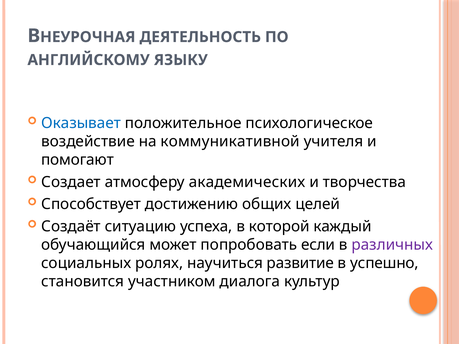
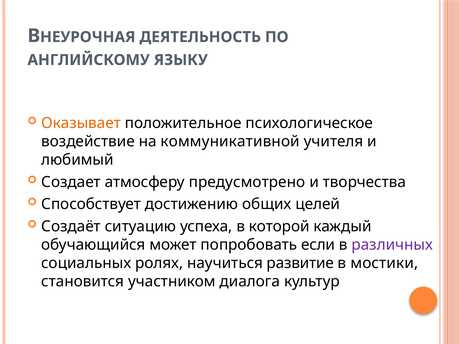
Оказывает colour: blue -> orange
помогают: помогают -> любимый
академических: академических -> предусмотрено
успешно: успешно -> мостики
